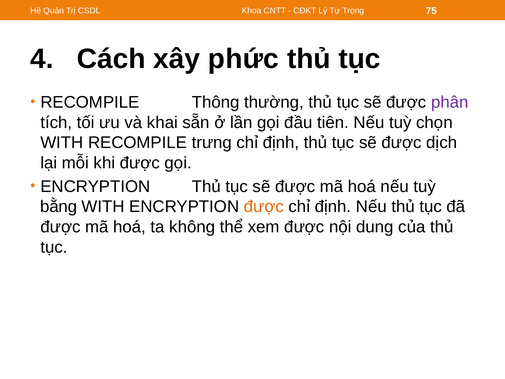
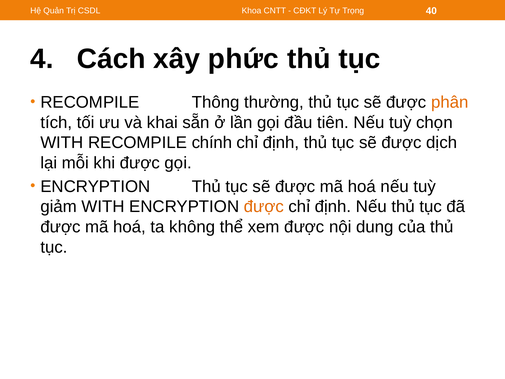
75: 75 -> 40
phân colour: purple -> orange
trưng: trưng -> chính
bằng: bằng -> giảm
